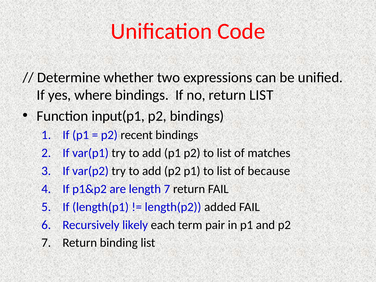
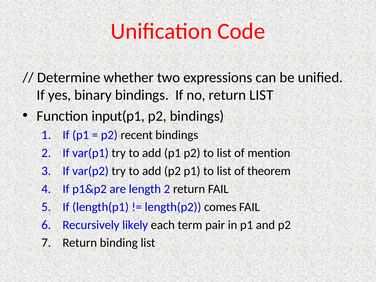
where: where -> binary
matches: matches -> mention
because: because -> theorem
length 7: 7 -> 2
added: added -> comes
